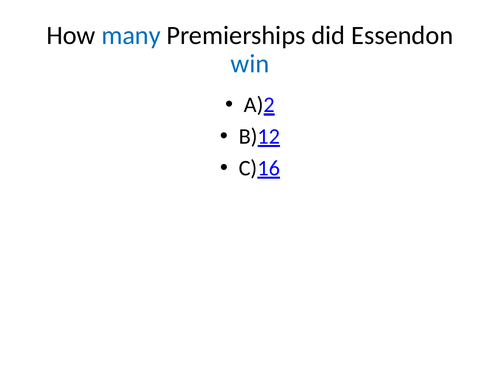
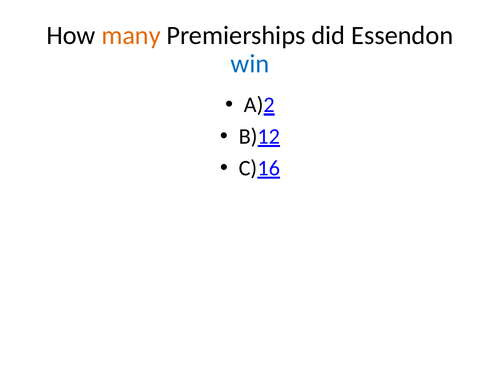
many colour: blue -> orange
